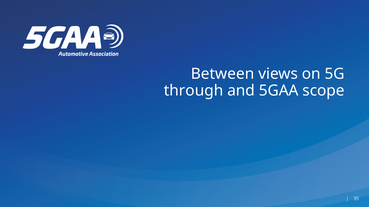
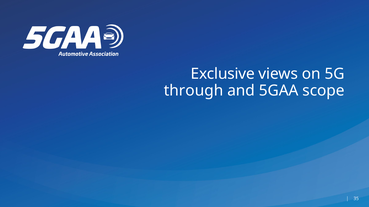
Between: Between -> Exclusive
